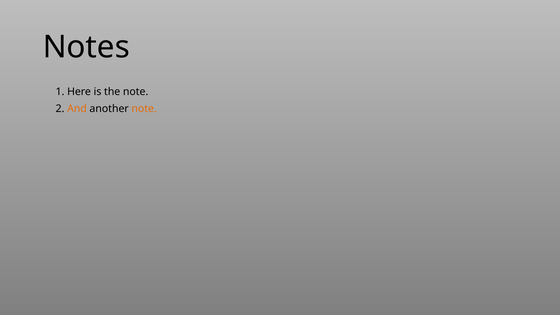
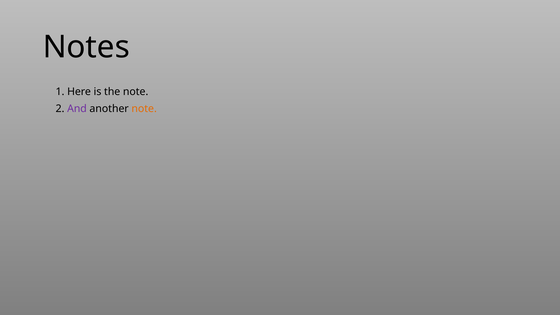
And colour: orange -> purple
